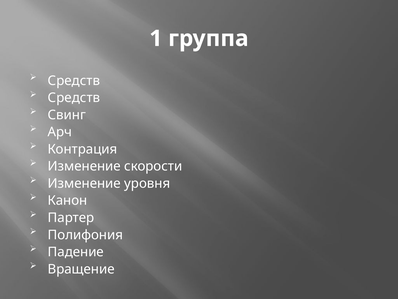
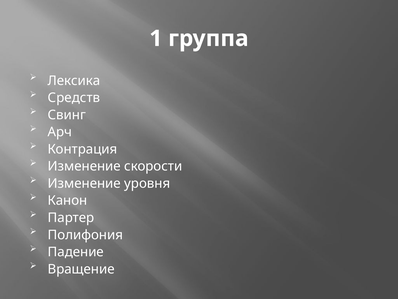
Средств at (74, 81): Средств -> Лексика
